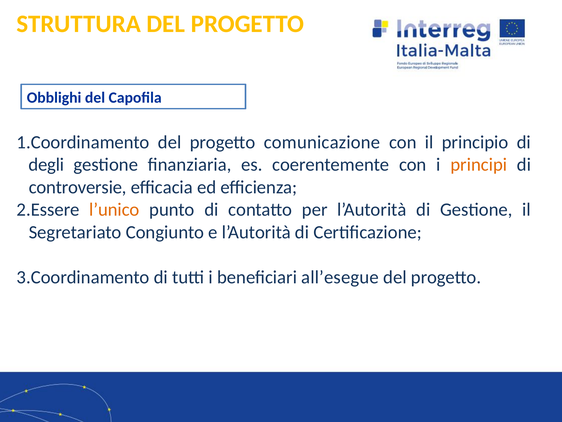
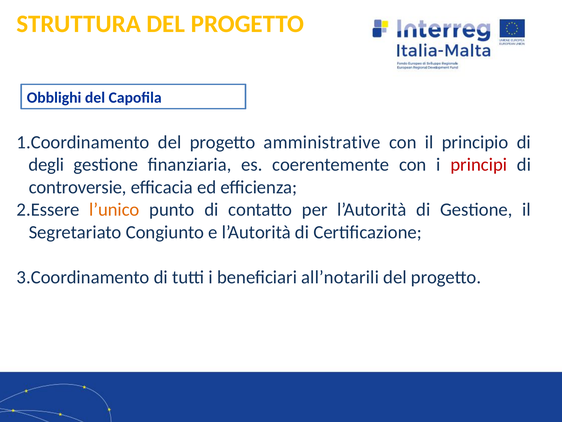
comunicazione: comunicazione -> amministrative
principi colour: orange -> red
all’esegue: all’esegue -> all’notarili
